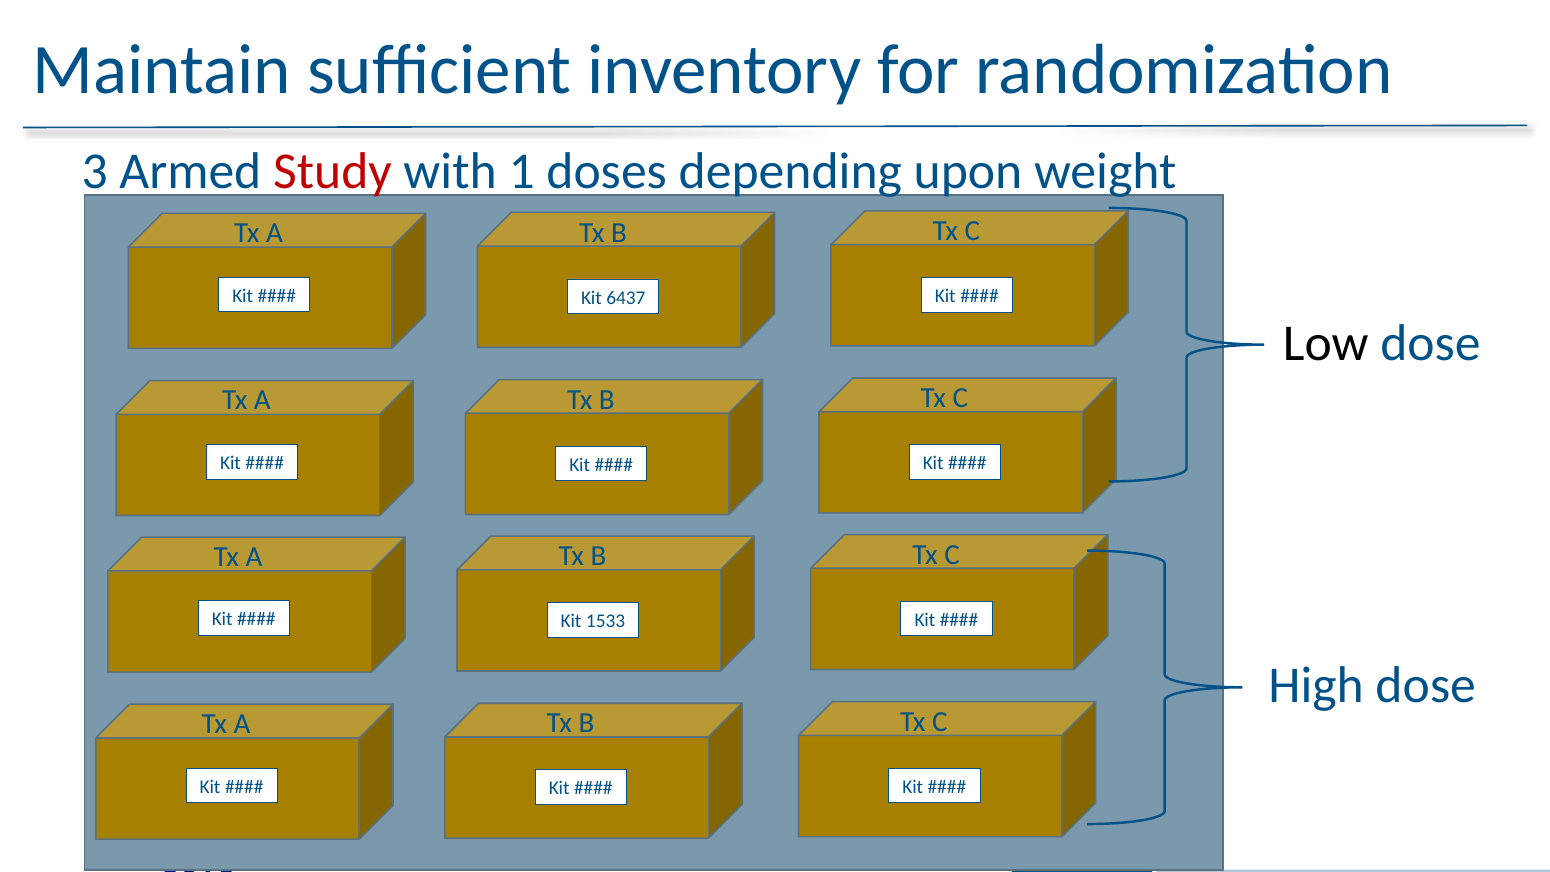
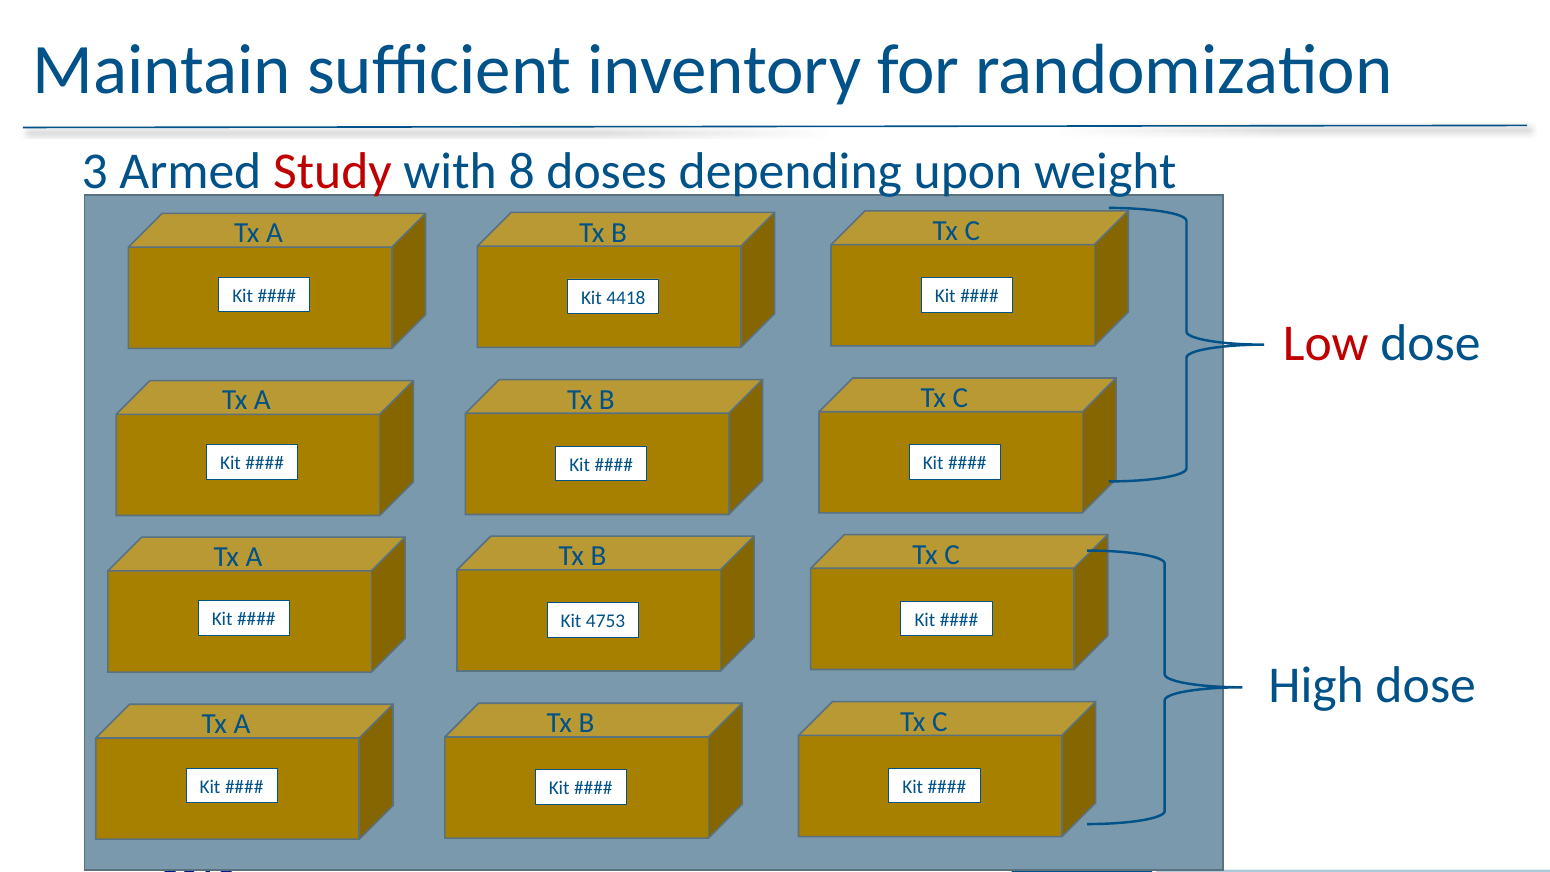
1: 1 -> 8
6437: 6437 -> 4418
Low colour: black -> red
1533: 1533 -> 4753
